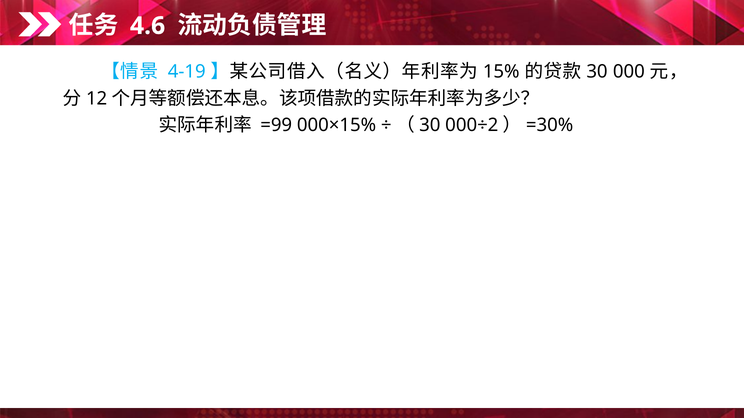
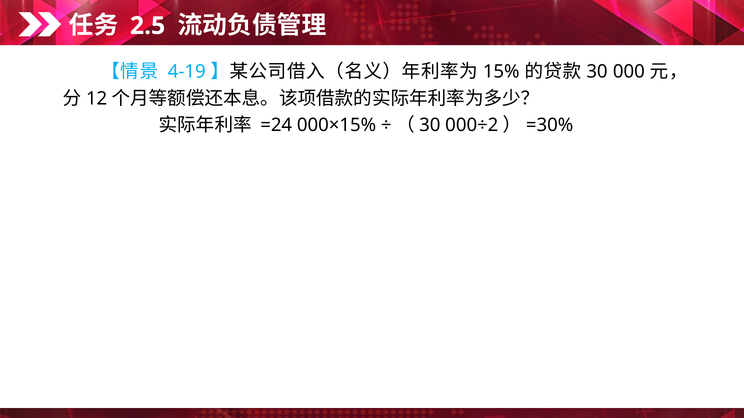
4.6: 4.6 -> 2.5
=99: =99 -> =24
